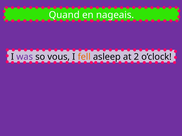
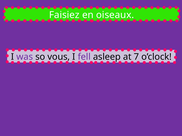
Quand: Quand -> Faisiez
nageais: nageais -> oiseaux
fell colour: orange -> purple
2: 2 -> 7
